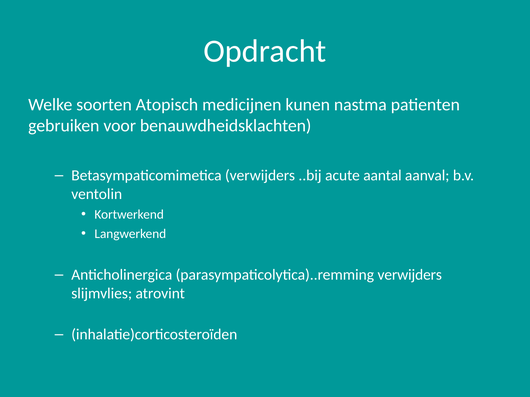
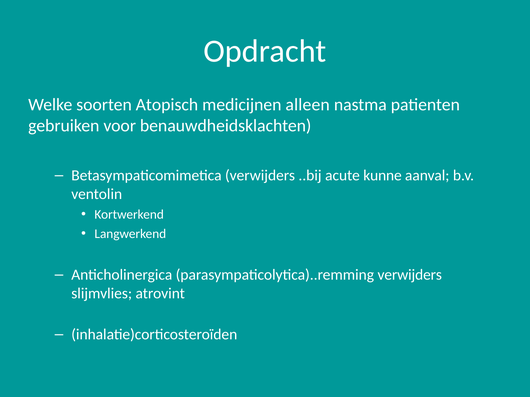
kunen: kunen -> alleen
aantal: aantal -> kunne
